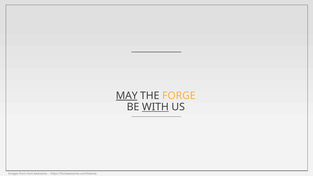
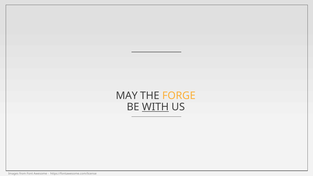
MAY underline: present -> none
